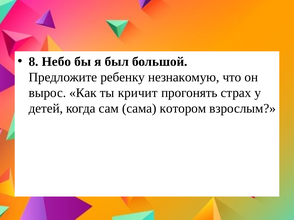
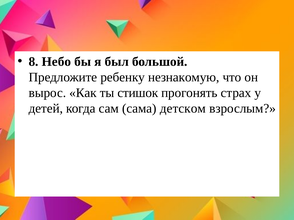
кричит: кричит -> стишок
котором: котором -> детском
